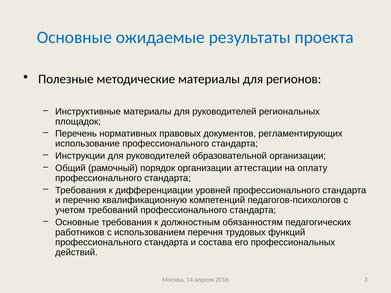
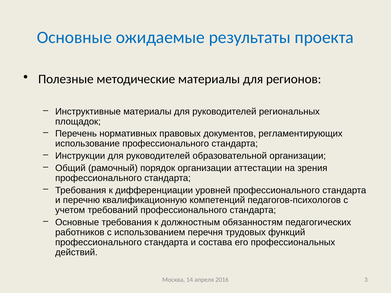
оплату: оплату -> зрения
